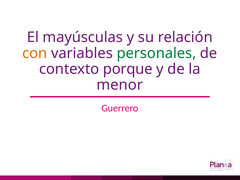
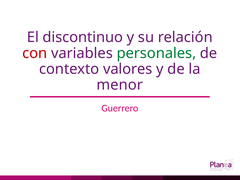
mayúsculas: mayúsculas -> discontinuo
con colour: orange -> red
porque: porque -> valores
